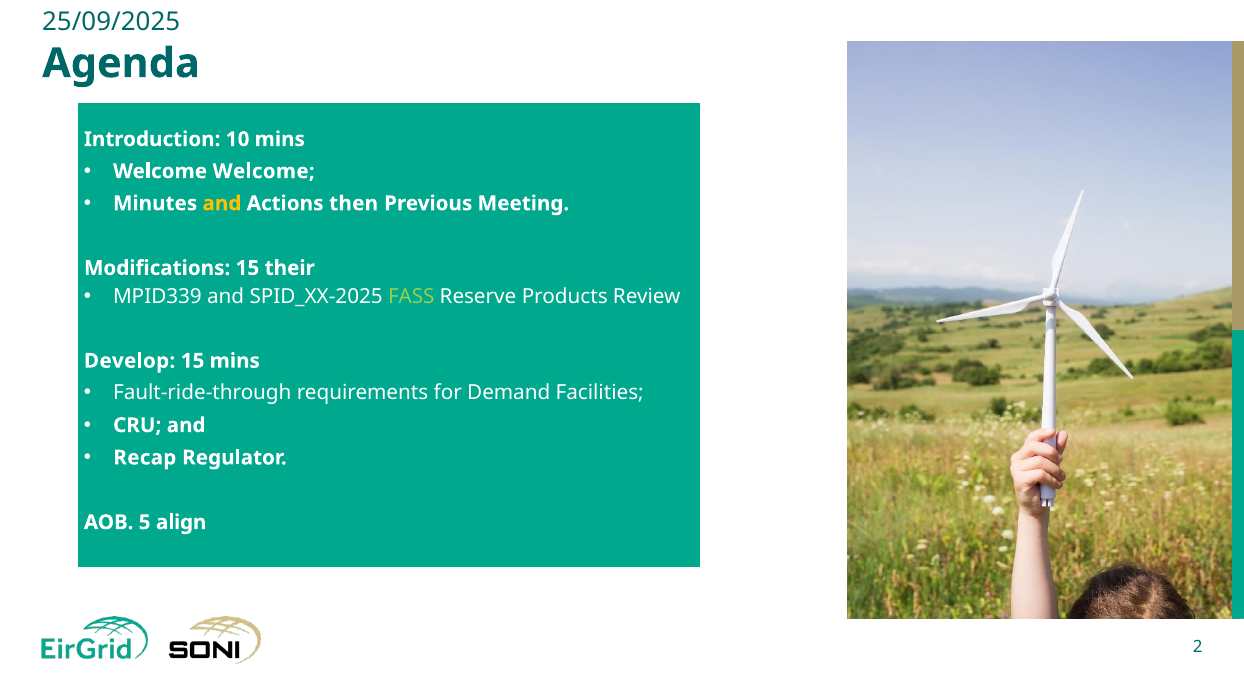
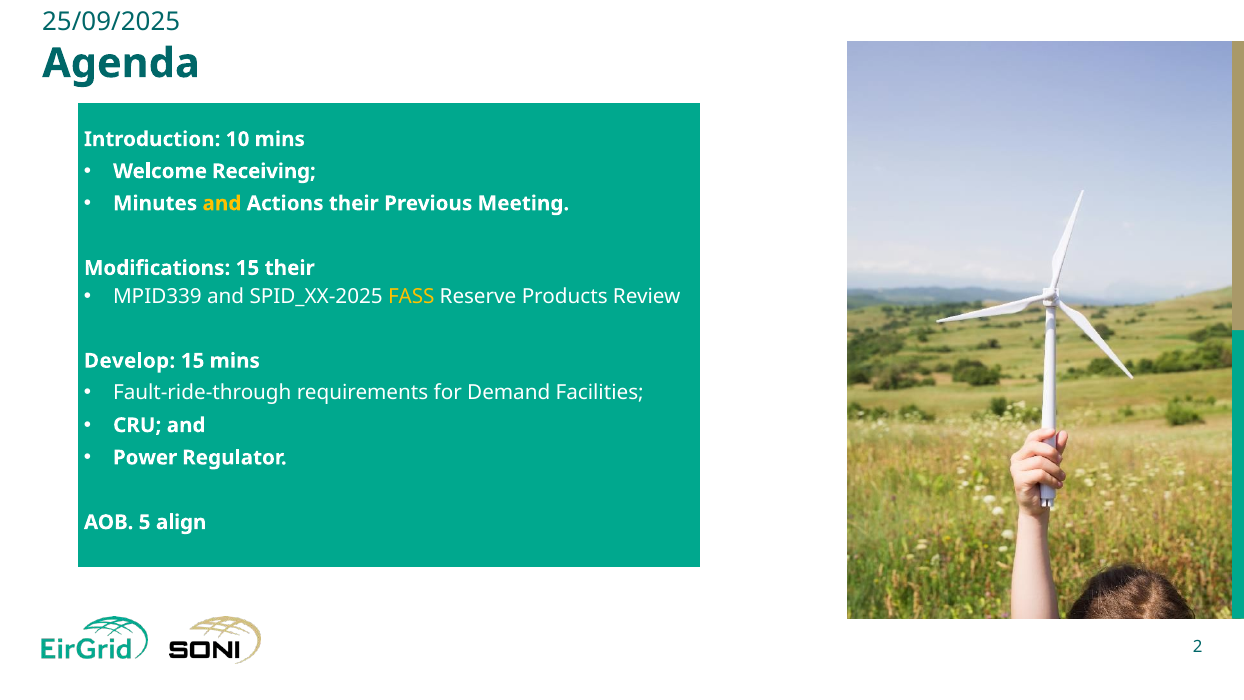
Welcome Welcome: Welcome -> Receiving
Actions then: then -> their
FASS colour: light green -> yellow
Recap: Recap -> Power
